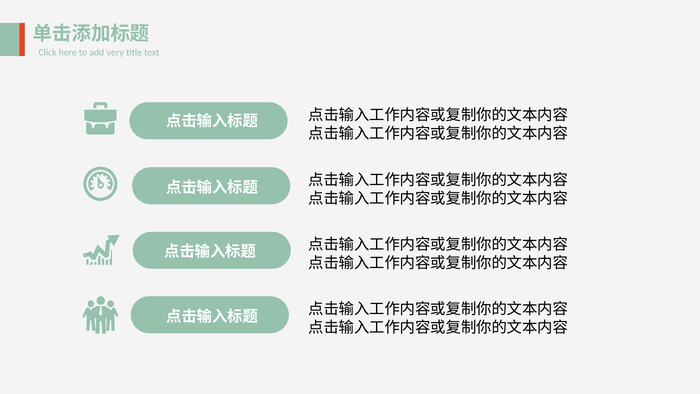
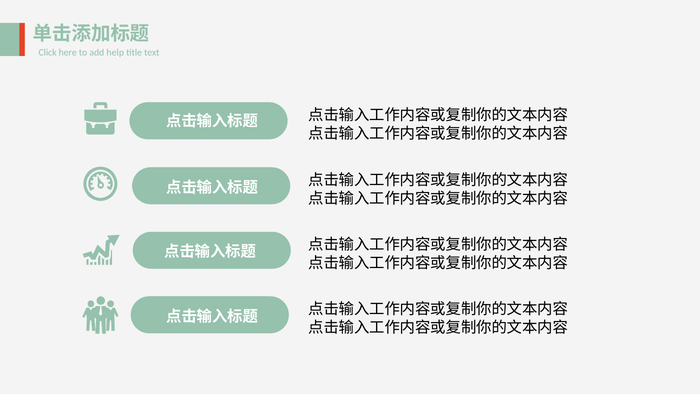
very: very -> help
